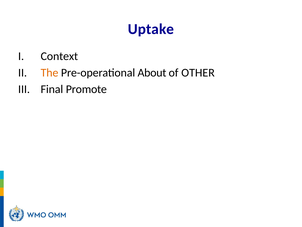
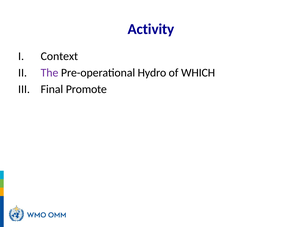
Uptake: Uptake -> Activity
The colour: orange -> purple
About: About -> Hydro
OTHER: OTHER -> WHICH
